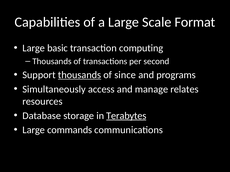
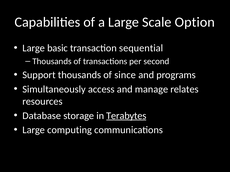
Format: Format -> Option
computing: computing -> sequential
thousands at (80, 75) underline: present -> none
commands: commands -> computing
